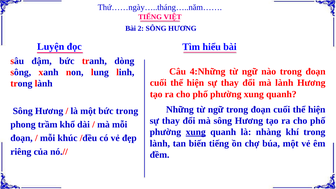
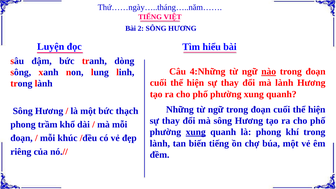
nào underline: none -> present
bức trong: trong -> thạch
là nhàng: nhàng -> phong
